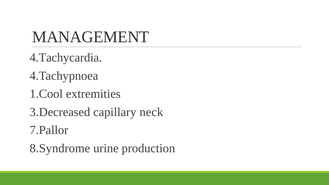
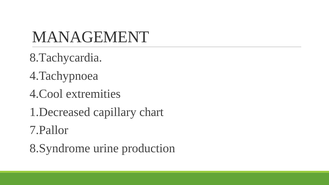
4.Tachycardia: 4.Tachycardia -> 8.Tachycardia
1.Cool: 1.Cool -> 4.Cool
3.Decreased: 3.Decreased -> 1.Decreased
neck: neck -> chart
